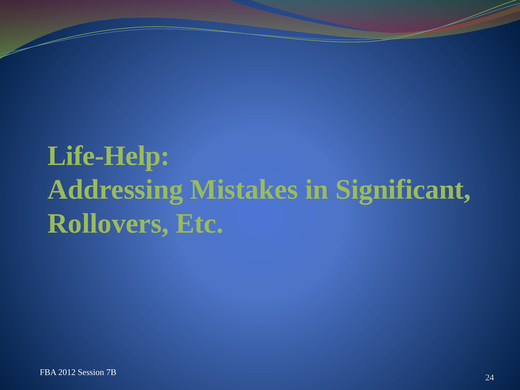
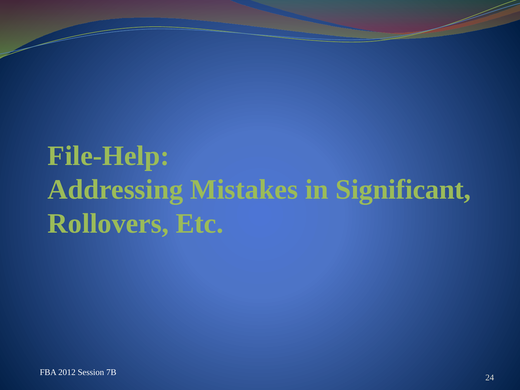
Life-Help: Life-Help -> File-Help
